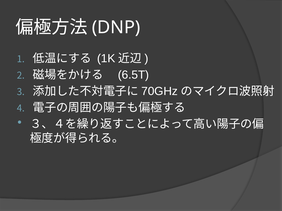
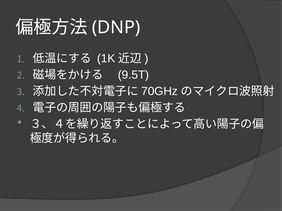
6.5T: 6.5T -> 9.5T
